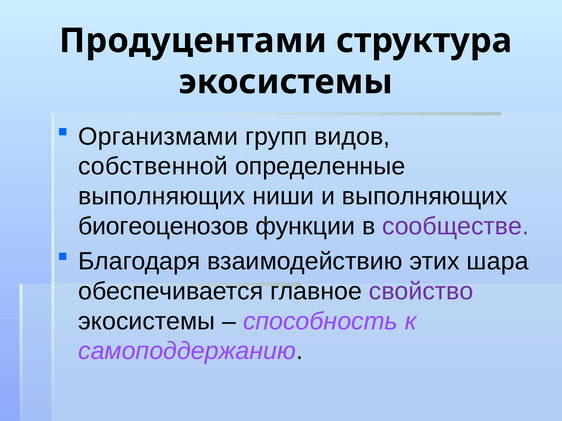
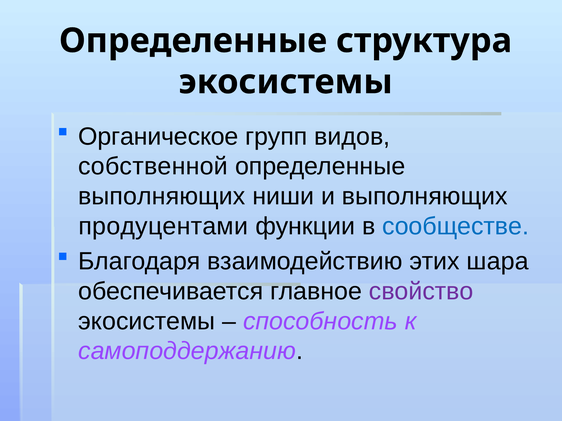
Продуцентами at (193, 41): Продуцентами -> Определенные
Организмами: Организмами -> Органическое
биогеоценозов: биогеоценозов -> продуцентами
сообществе colour: purple -> blue
